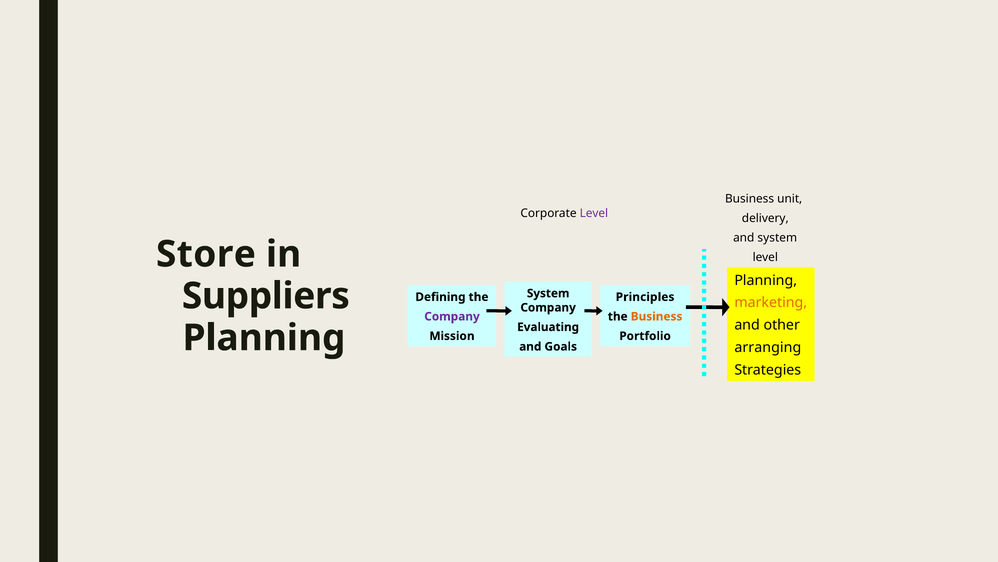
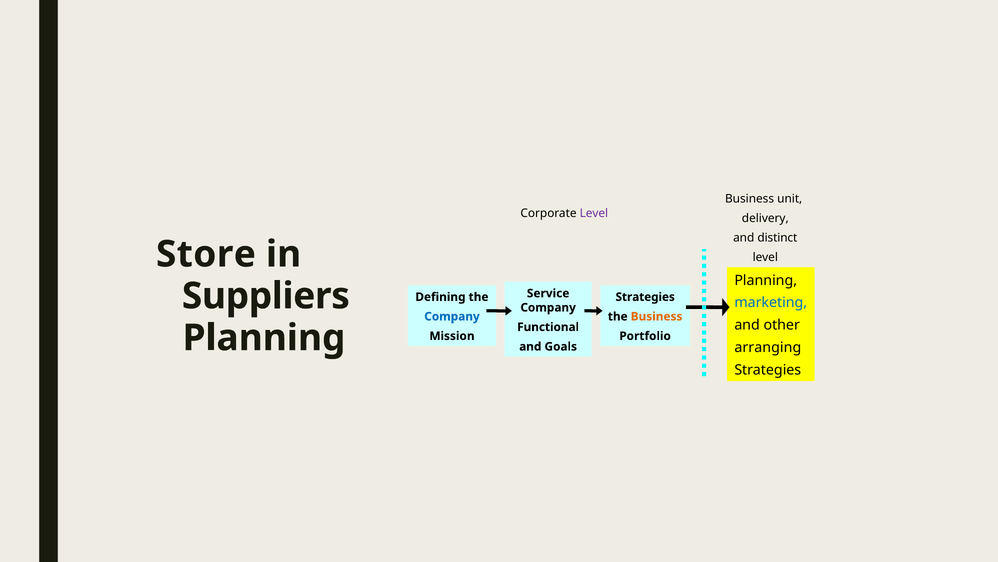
and system: system -> distinct
System at (548, 293): System -> Service
Principles at (645, 297): Principles -> Strategies
marketing colour: orange -> blue
Company at (452, 316) colour: purple -> blue
Evaluating: Evaluating -> Functional
